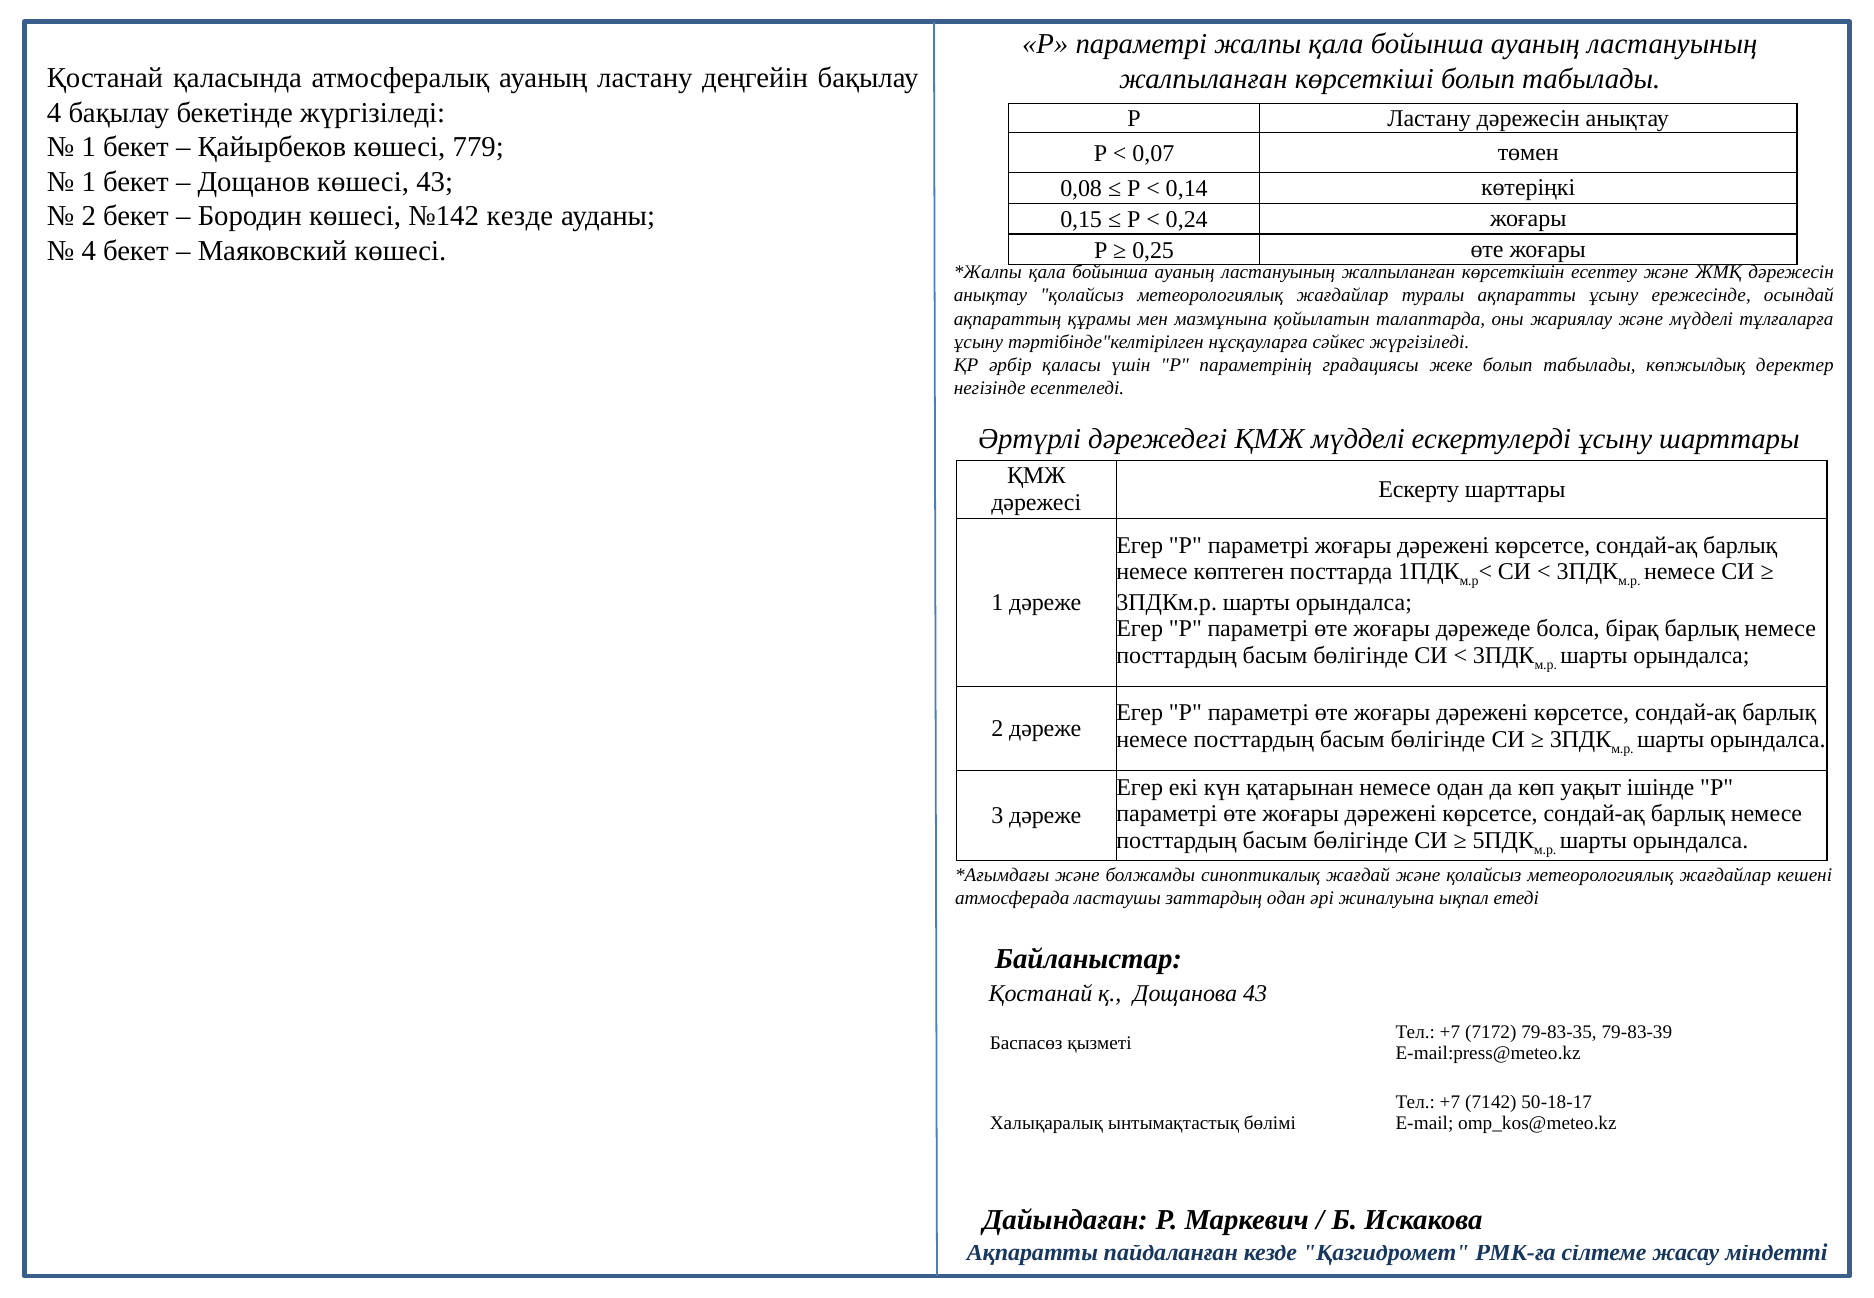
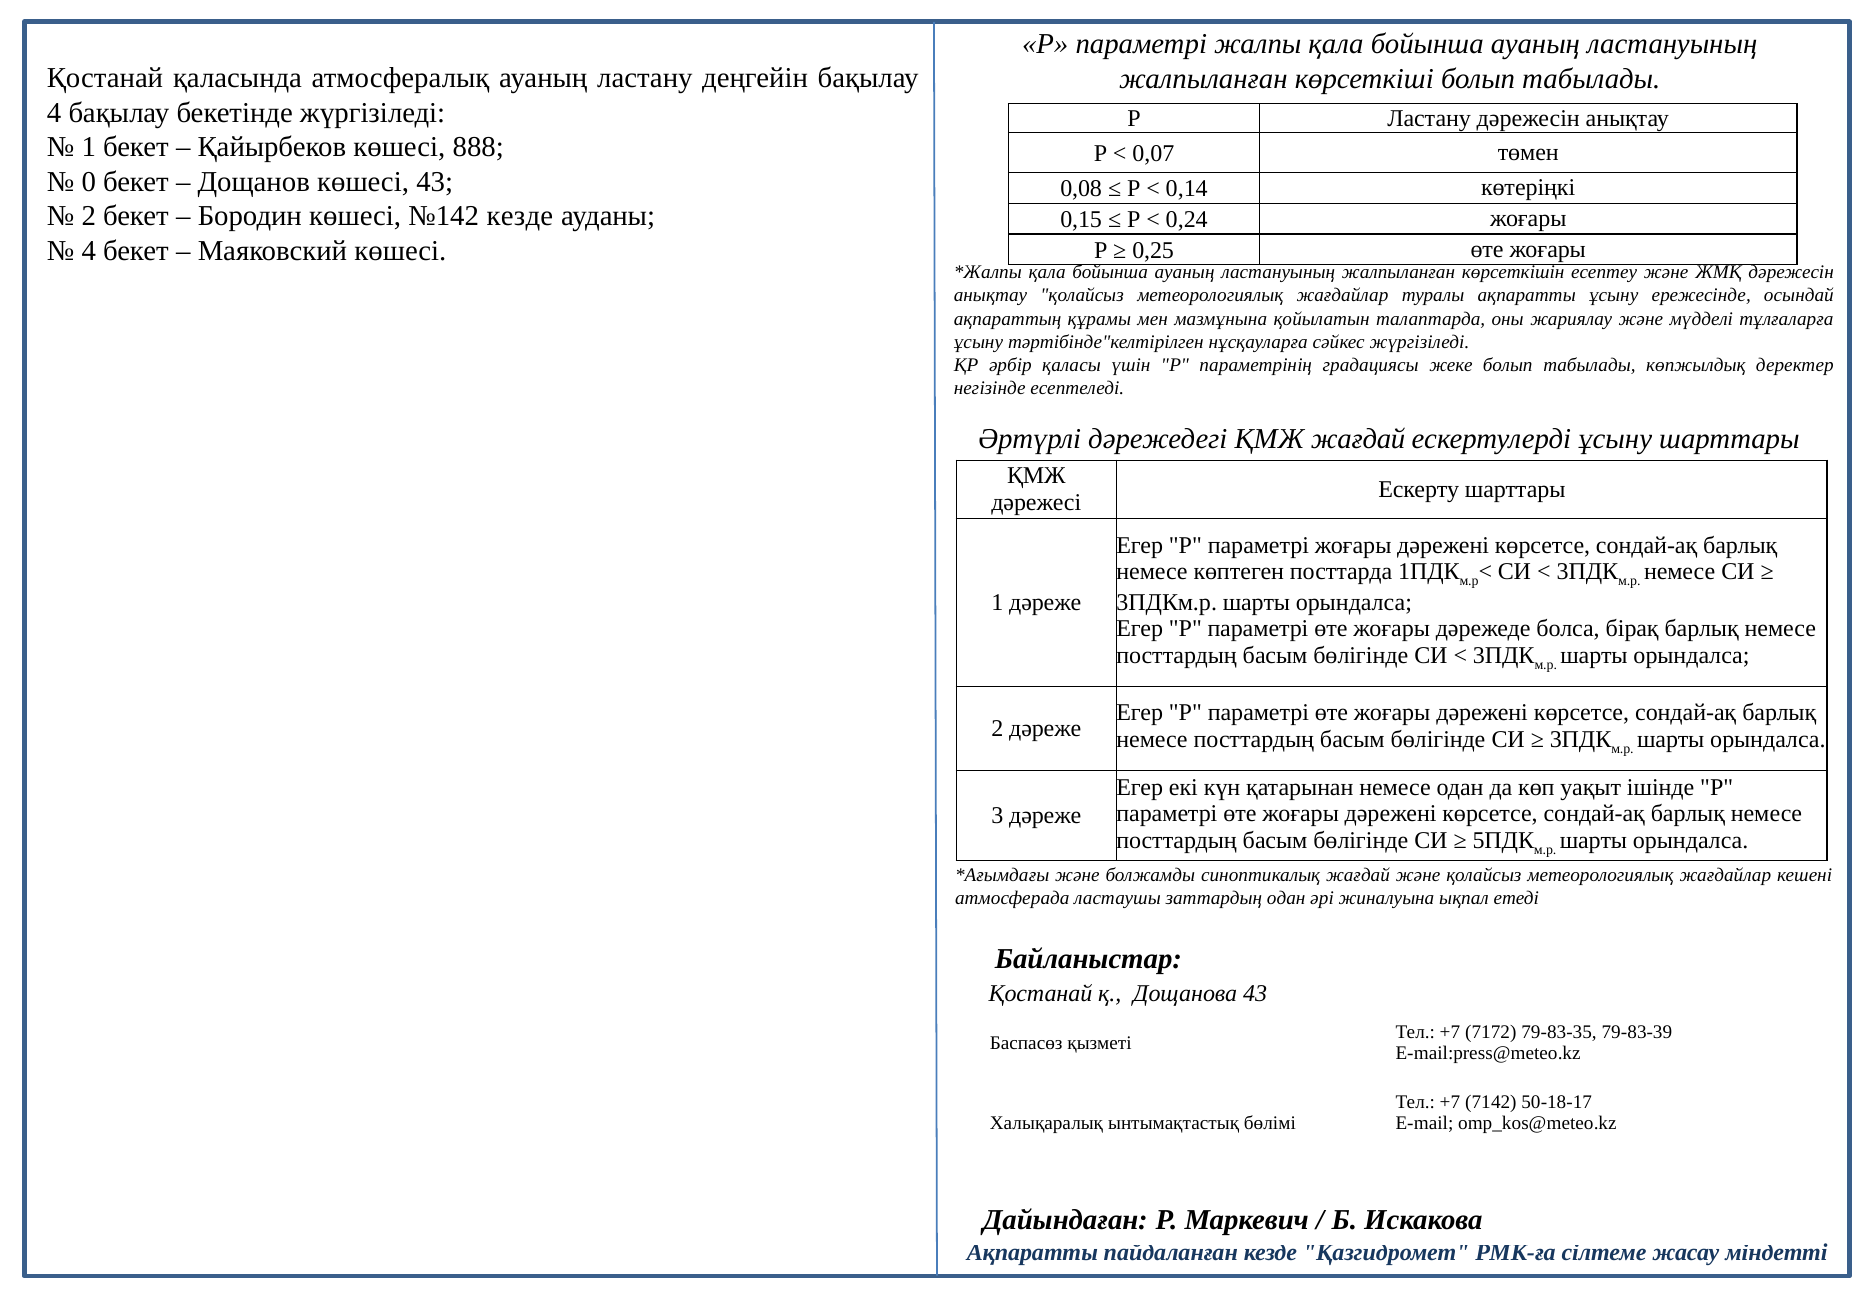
779: 779 -> 888
1 at (89, 182): 1 -> 0
ҚМЖ мүдделі: мүдделі -> жағдай
